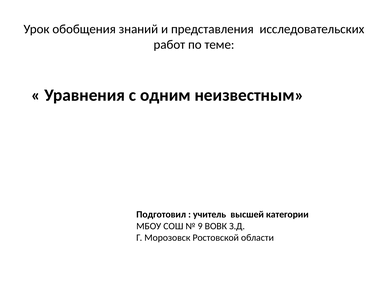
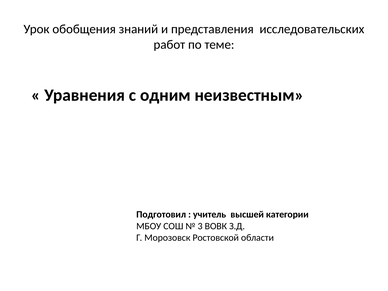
9: 9 -> 3
